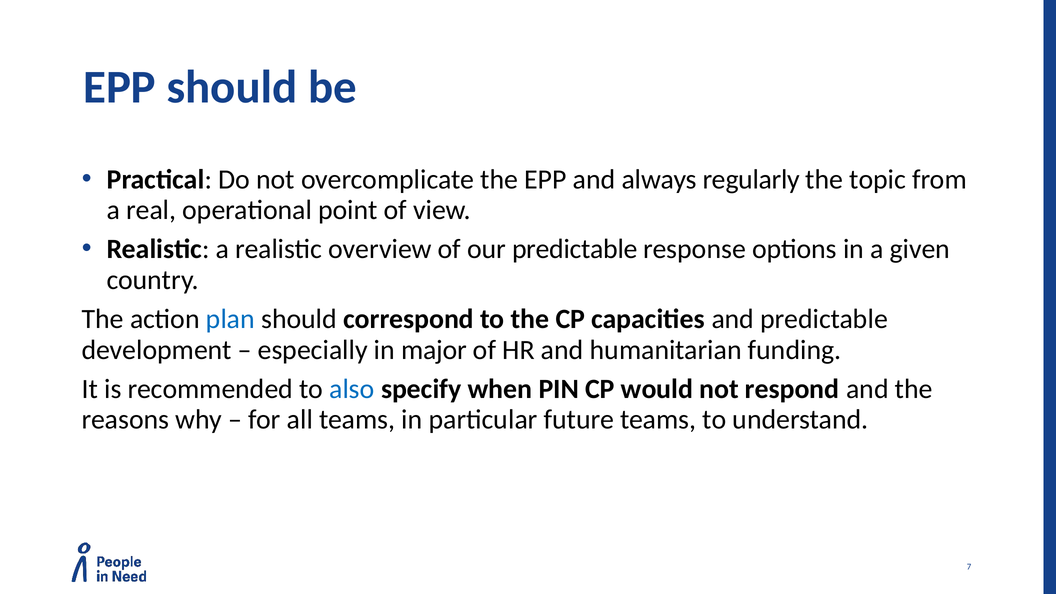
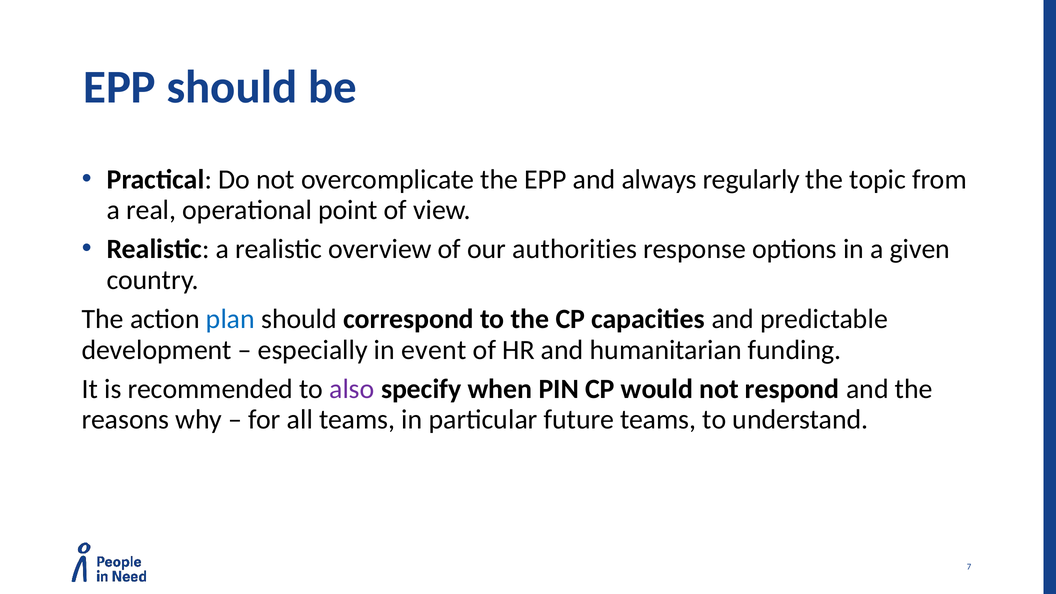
our predictable: predictable -> authorities
major: major -> event
also colour: blue -> purple
